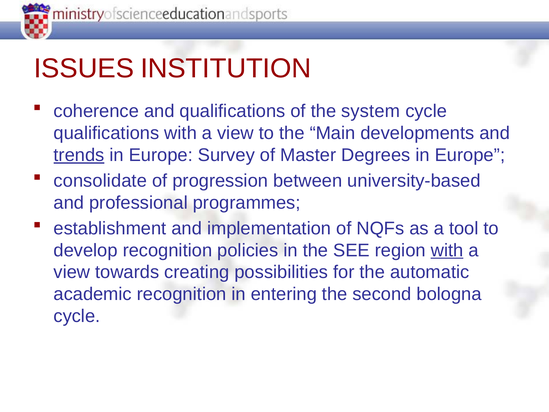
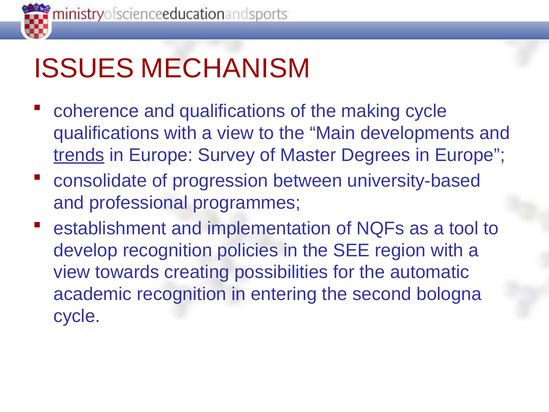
INSTITUTION: INSTITUTION -> MECHANISM
system: system -> making
with at (447, 250) underline: present -> none
